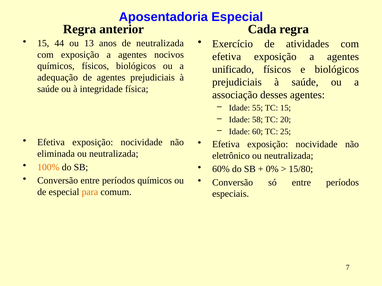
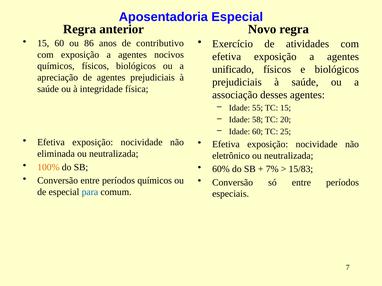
Cada: Cada -> Novo
15 44: 44 -> 60
13: 13 -> 86
de neutralizada: neutralizada -> contributivo
adequação: adequação -> apreciação
0%: 0% -> 7%
15/80: 15/80 -> 15/83
para colour: orange -> blue
